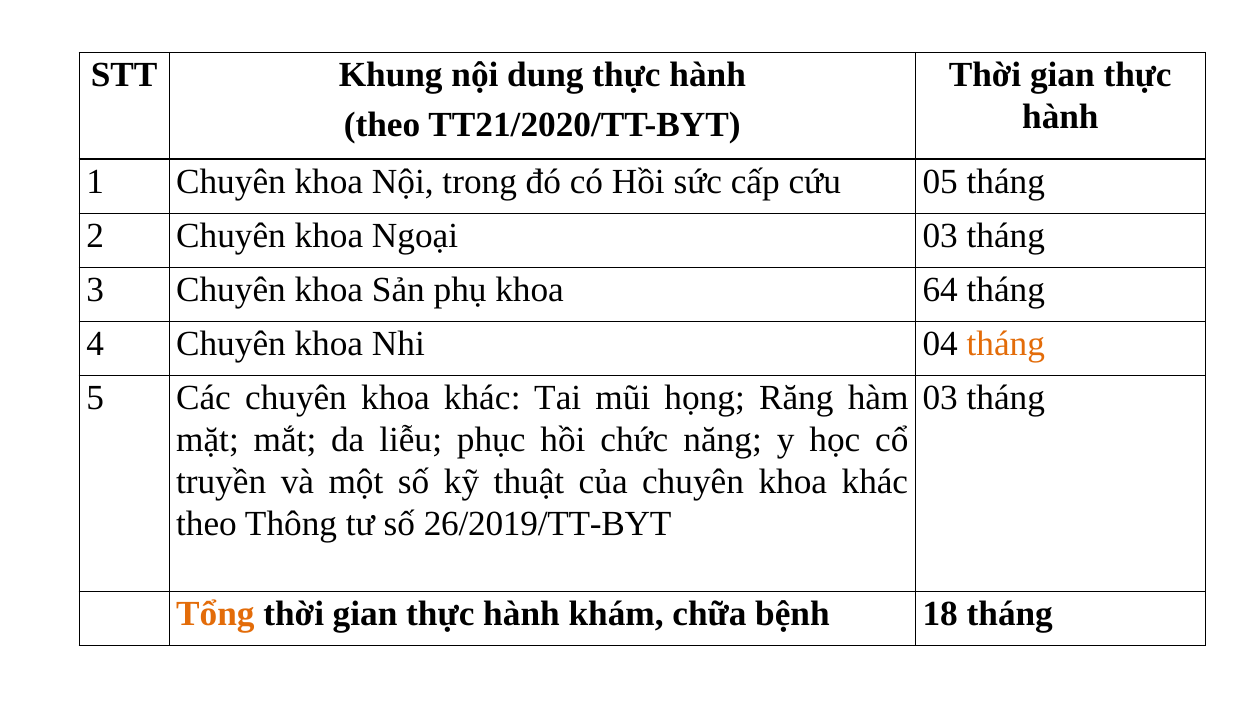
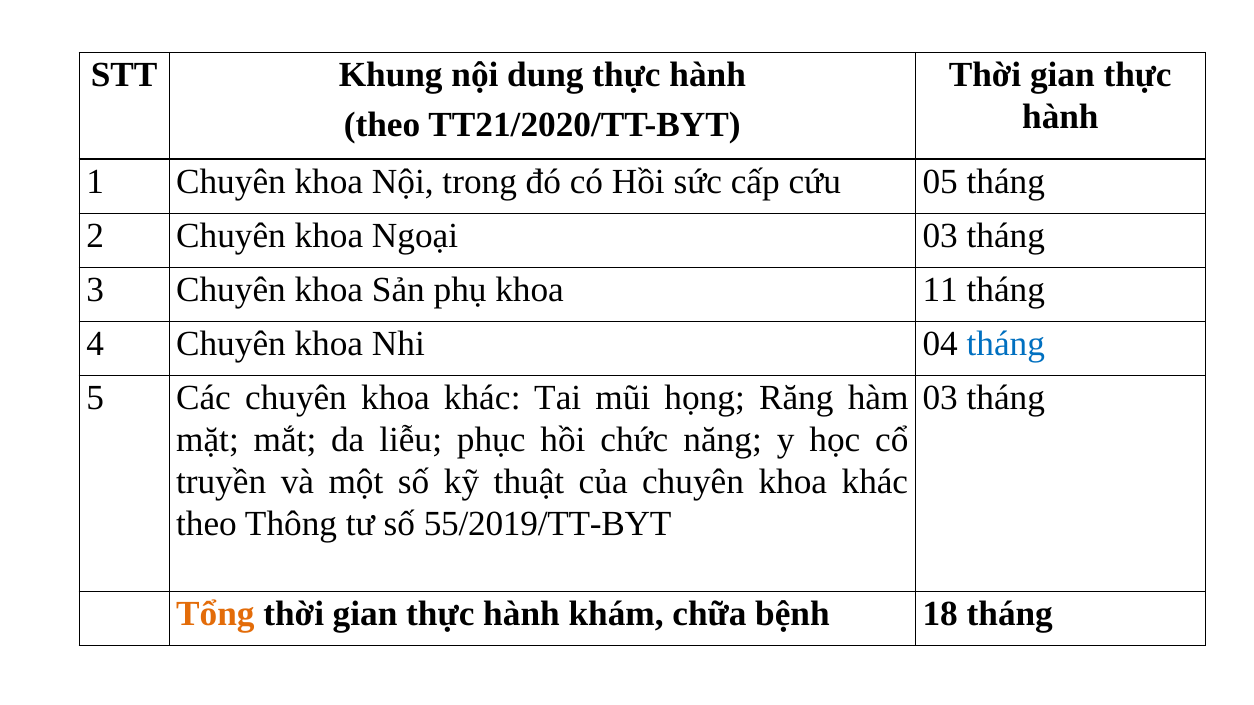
64: 64 -> 11
tháng at (1006, 344) colour: orange -> blue
26/2019/TT-BYT: 26/2019/TT-BYT -> 55/2019/TT-BYT
